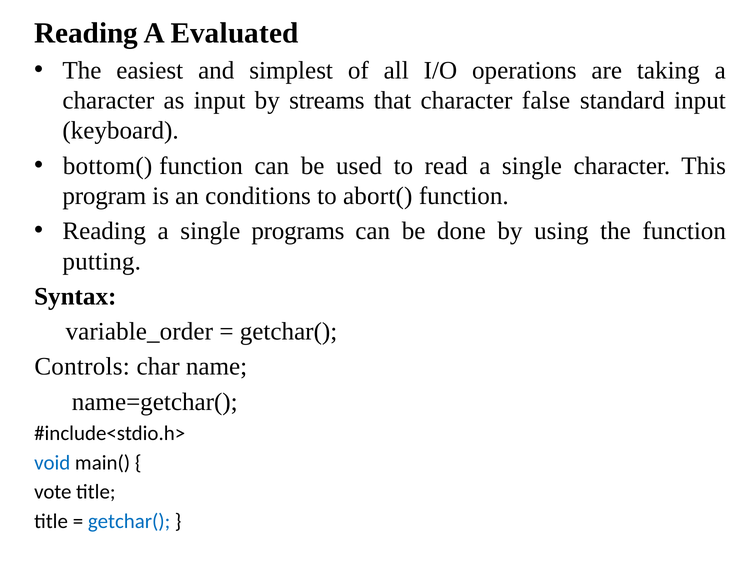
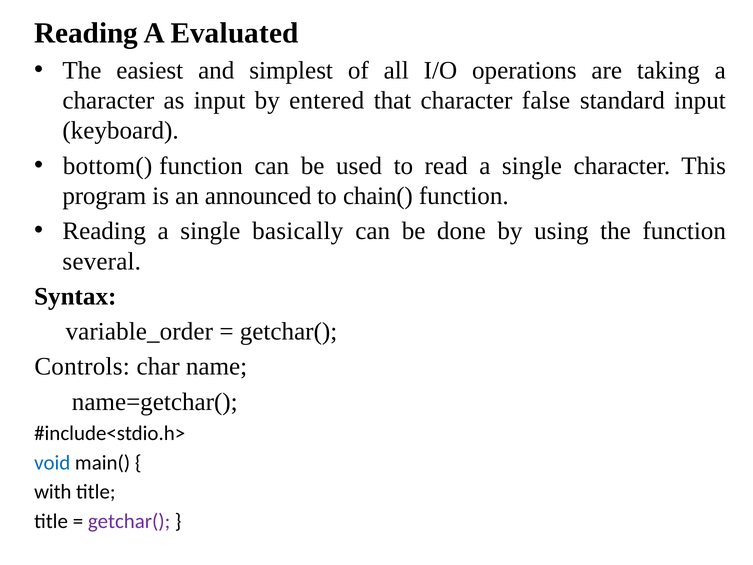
streams: streams -> entered
conditions: conditions -> announced
abort(: abort( -> chain(
programs: programs -> basically
putting: putting -> several
vote: vote -> with
getchar( at (129, 521) colour: blue -> purple
